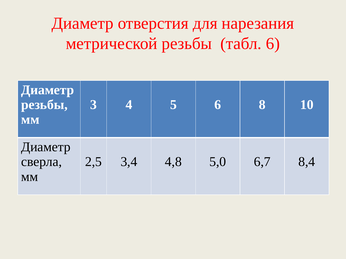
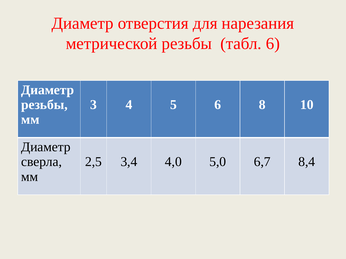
4,8: 4,8 -> 4,0
